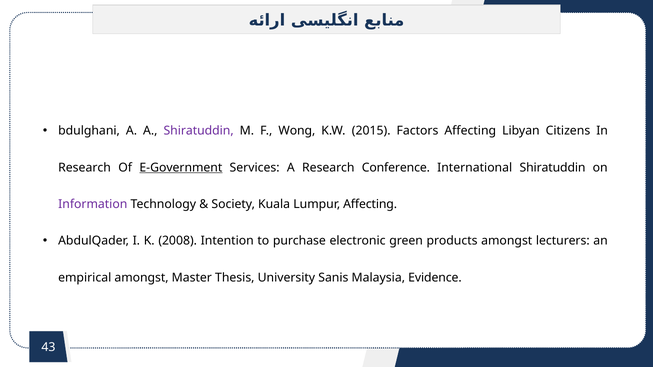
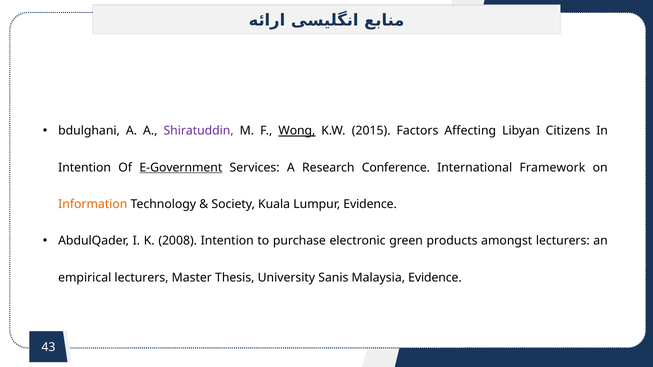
Wong underline: none -> present
Research at (85, 168): Research -> Intention
International Shiratuddin: Shiratuddin -> Framework
Information colour: purple -> orange
Lumpur Affecting: Affecting -> Evidence
empirical amongst: amongst -> lecturers
